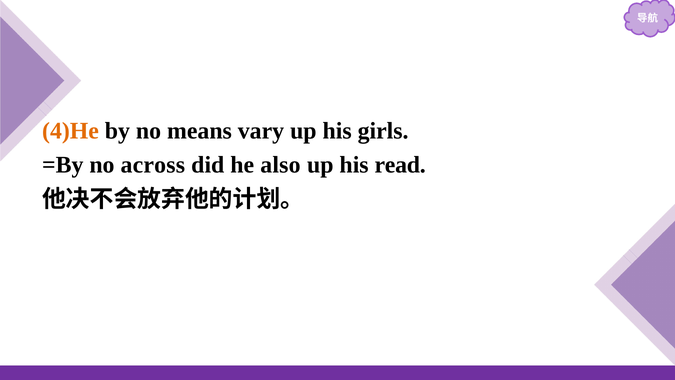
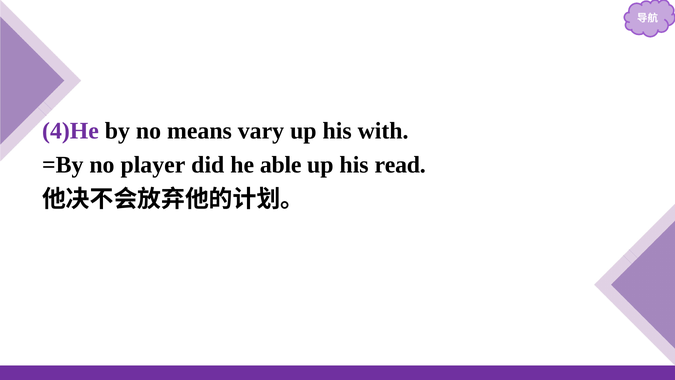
4)He colour: orange -> purple
girls: girls -> with
across: across -> player
also: also -> able
